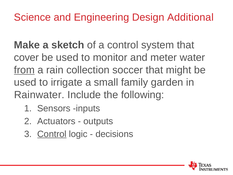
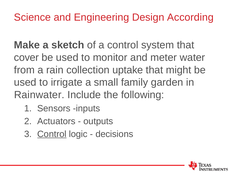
Additional: Additional -> According
from underline: present -> none
soccer: soccer -> uptake
